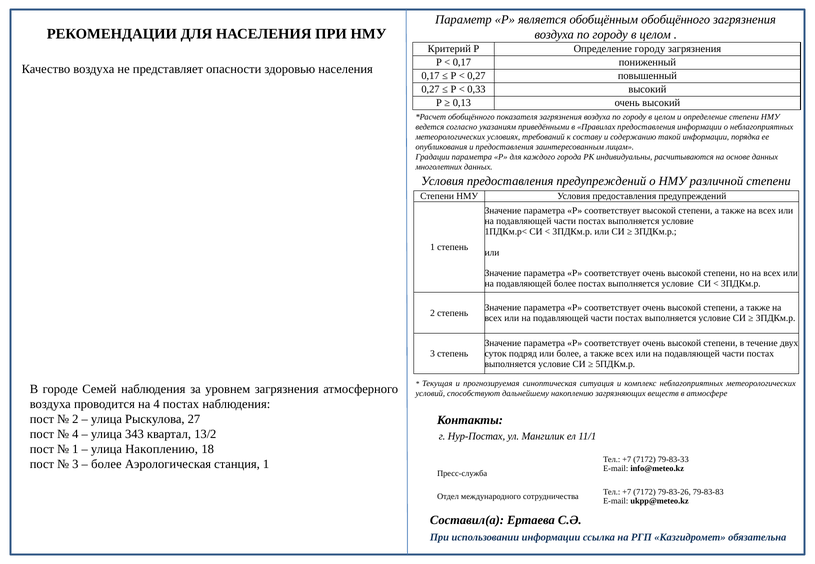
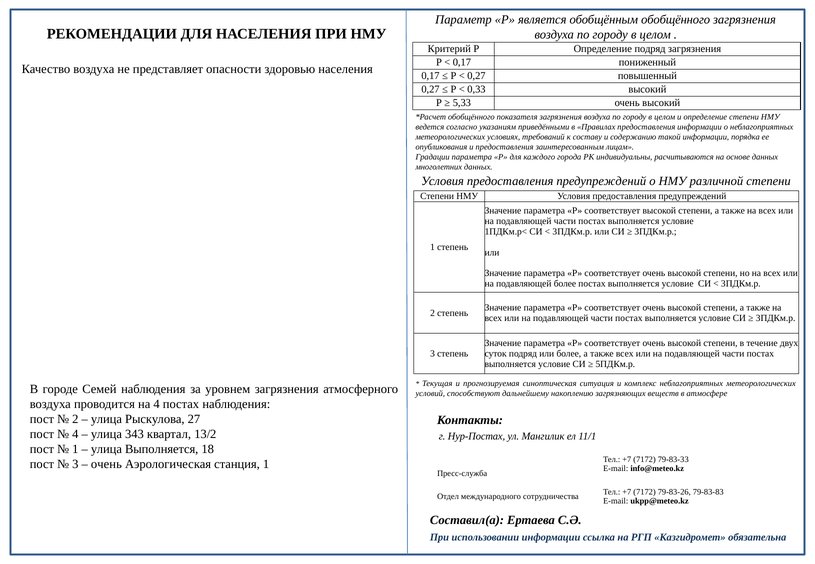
Определение городу: городу -> подряд
0,13: 0,13 -> 5,33
улица Накоплению: Накоплению -> Выполняется
более at (106, 464): более -> очень
